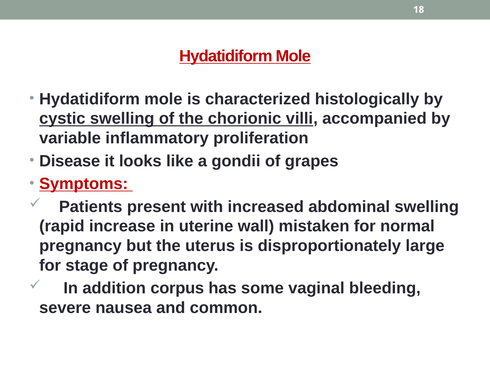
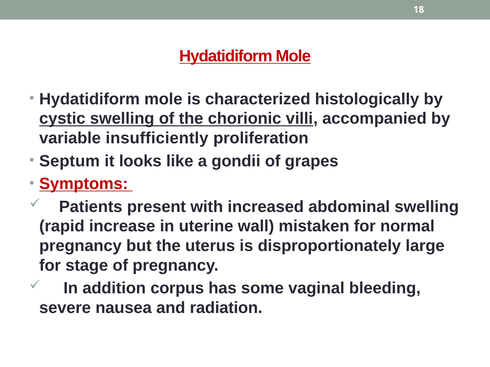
inflammatory: inflammatory -> insufficiently
Disease: Disease -> Septum
common: common -> radiation
